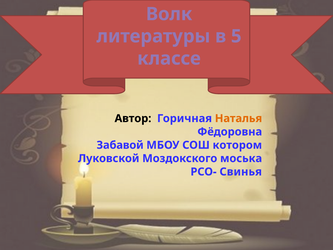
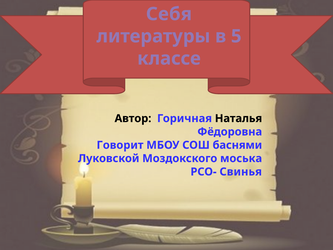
Волк: Волк -> Себя
Наталья colour: orange -> black
Забавой: Забавой -> Говорит
котором: котором -> баснями
